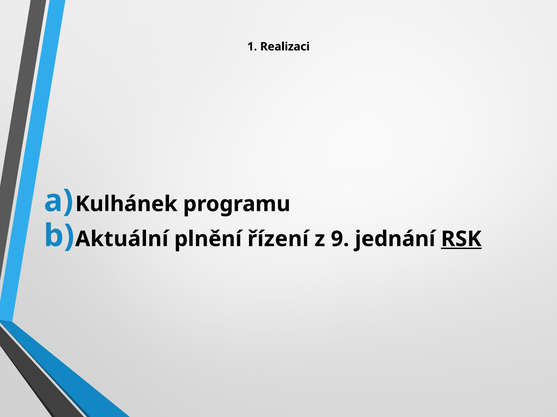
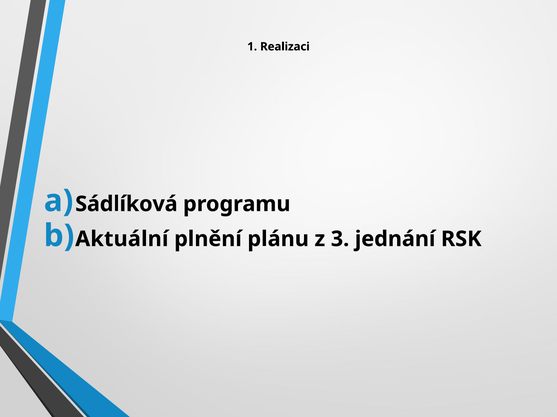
Kulhánek: Kulhánek -> Sádlíková
řízení: řízení -> plánu
9: 9 -> 3
RSK underline: present -> none
